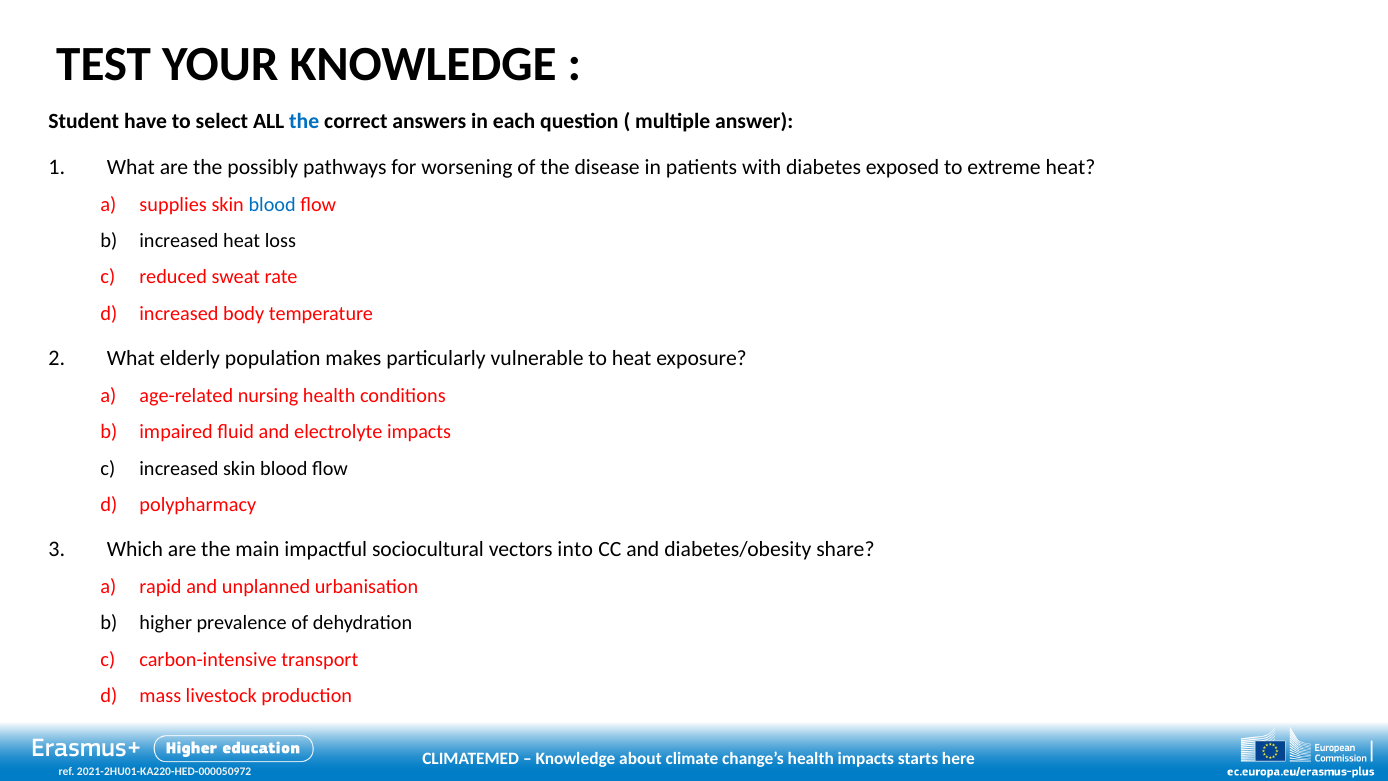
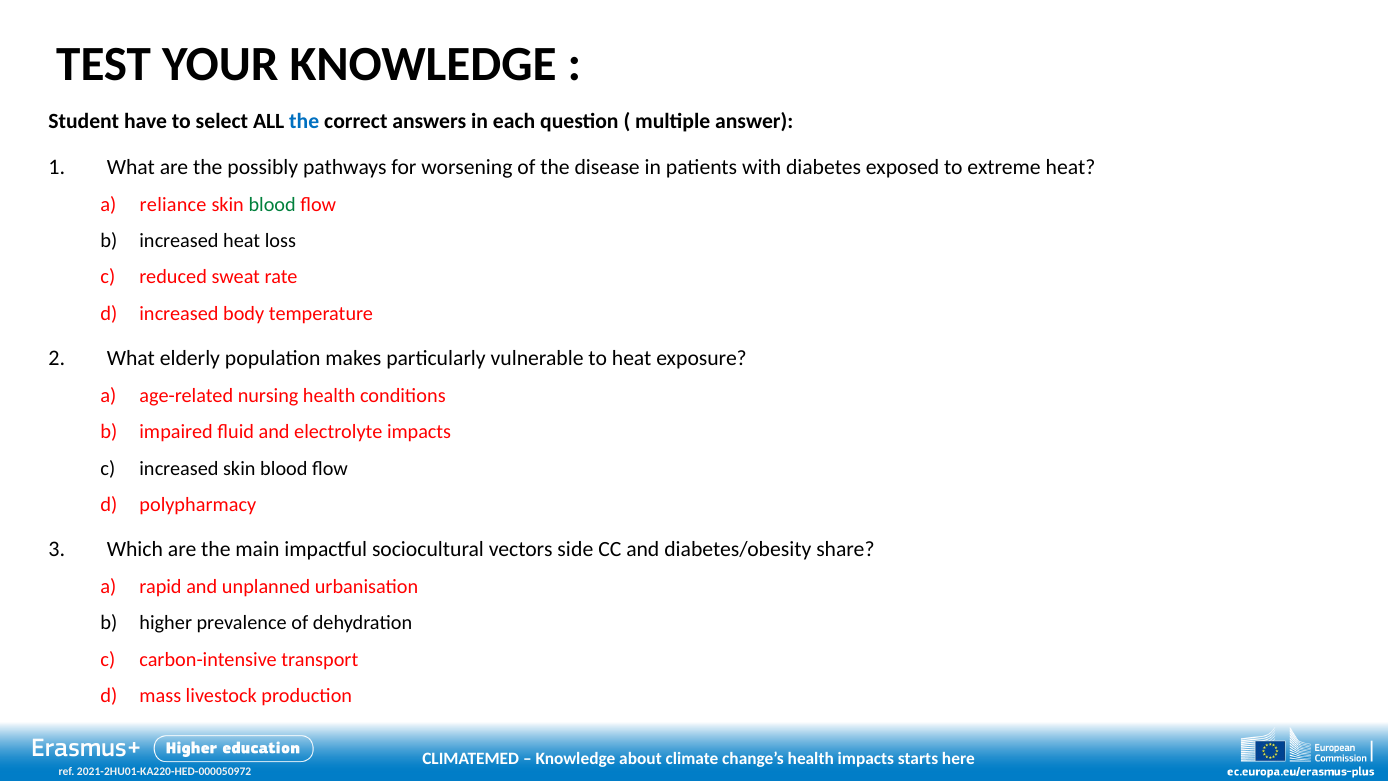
supplies: supplies -> reliance
blood at (272, 204) colour: blue -> green
into: into -> side
